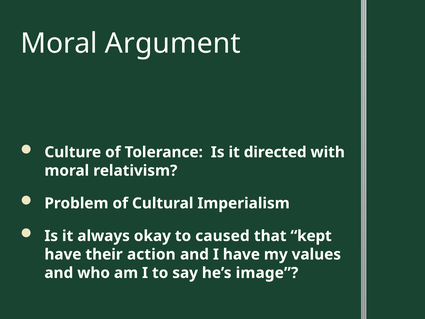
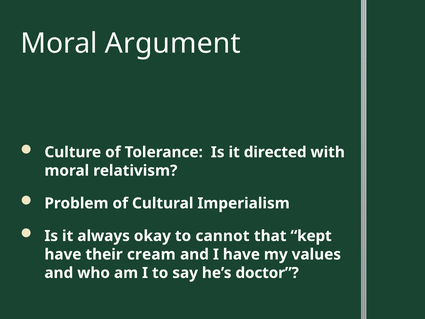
caused: caused -> cannot
action: action -> cream
image: image -> doctor
